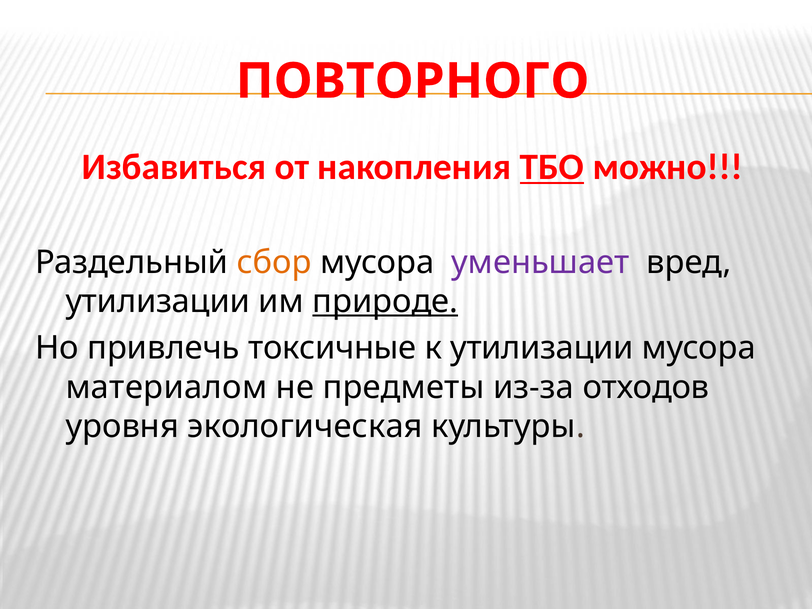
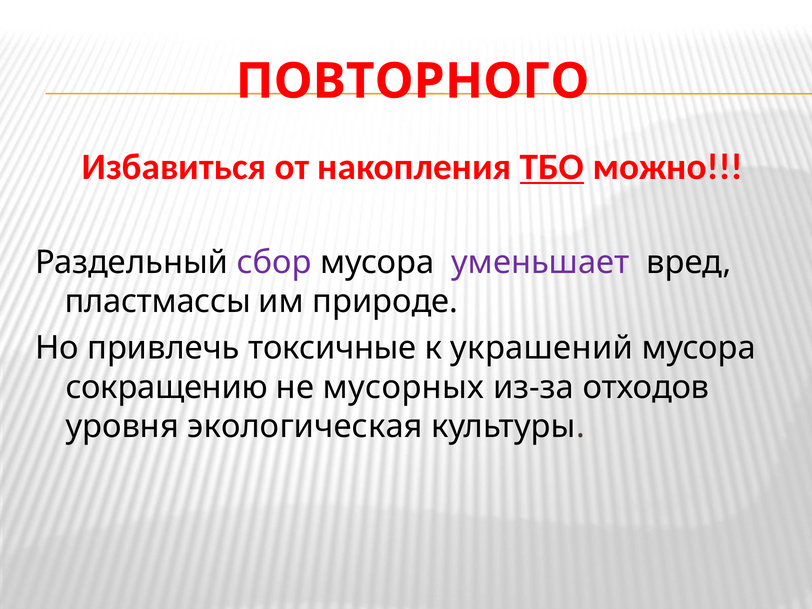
сбор colour: orange -> purple
утилизации at (158, 302): утилизации -> пластмассы
природе underline: present -> none
к утилизации: утилизации -> украшений
материалом: материалом -> сокращению
предметы: предметы -> мусорных
